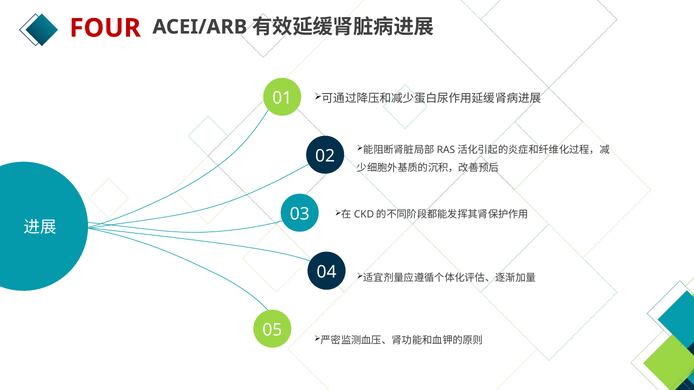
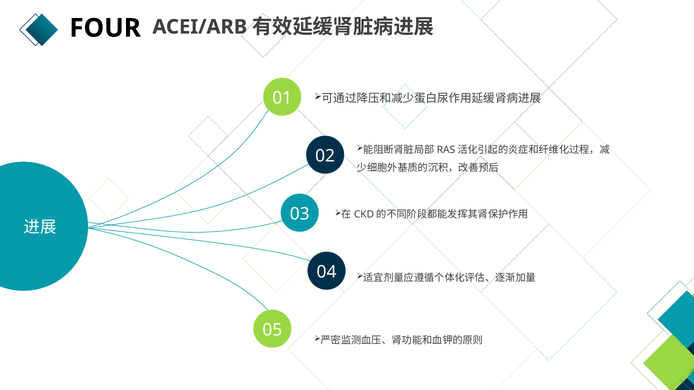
FOUR colour: red -> black
